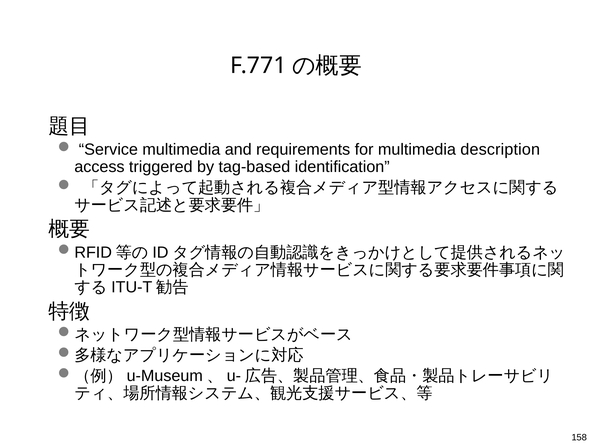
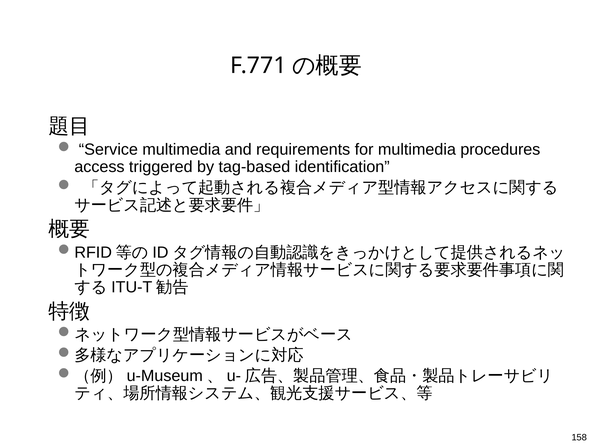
description: description -> procedures
